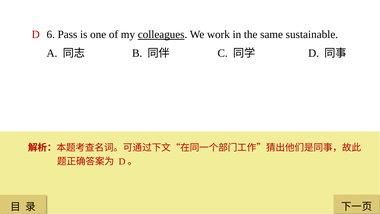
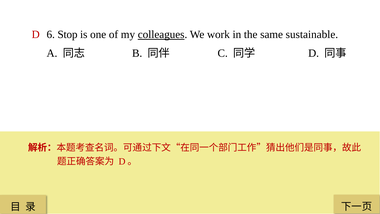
Pass: Pass -> Stop
